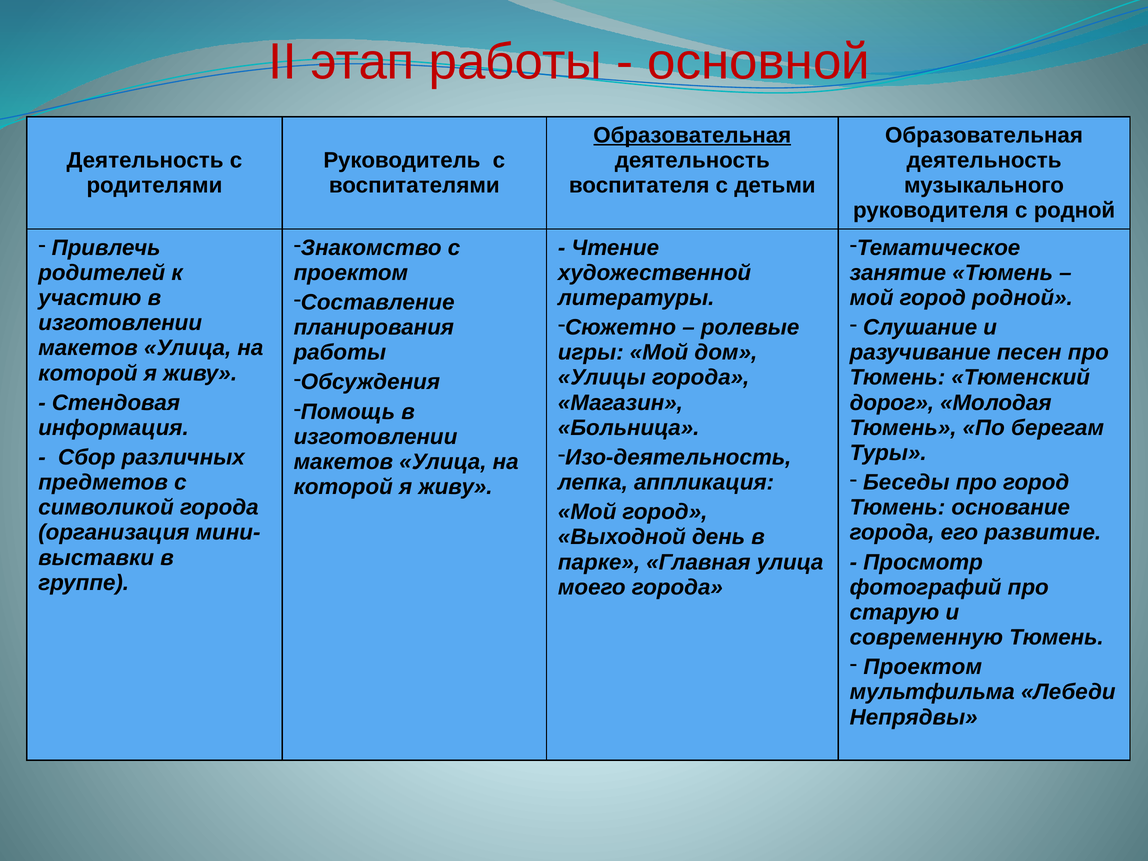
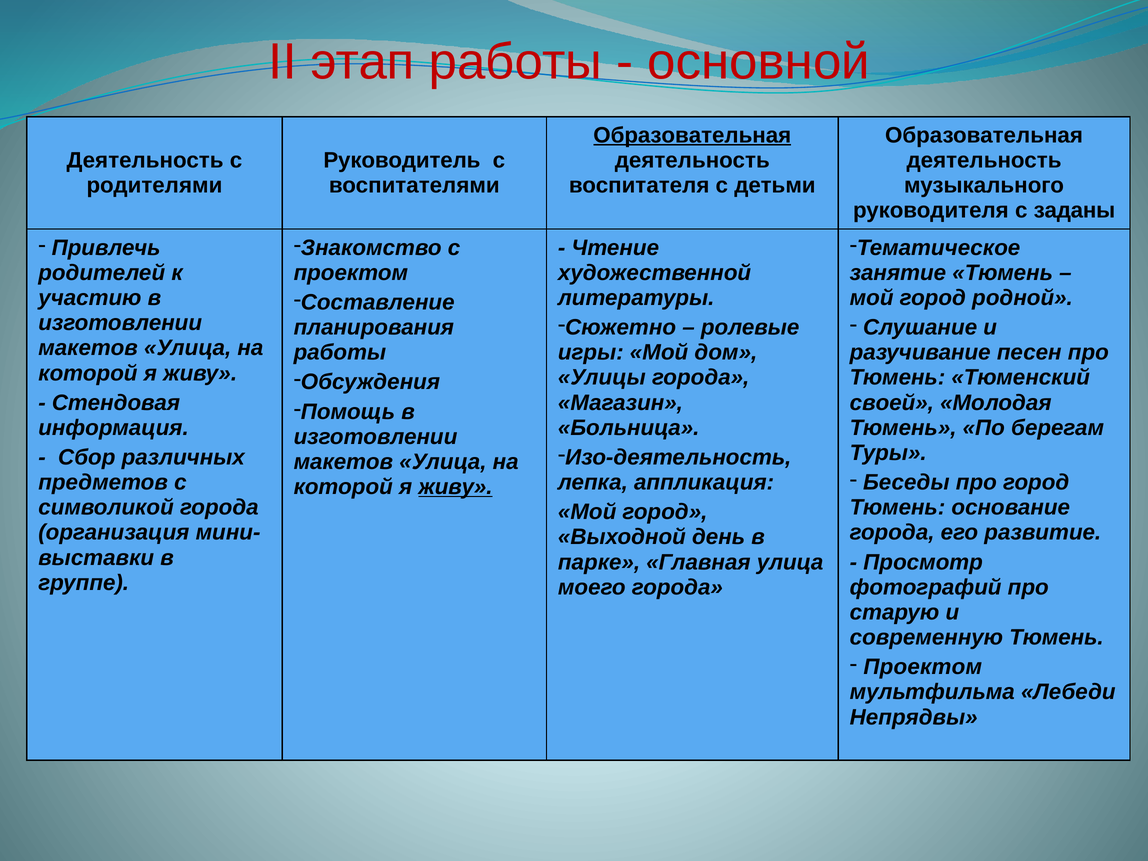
с родной: родной -> заданы
дорог: дорог -> своей
живу at (455, 487) underline: none -> present
